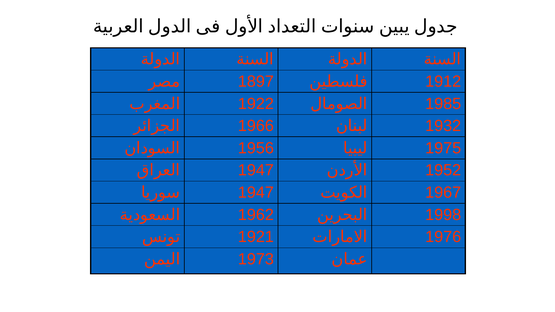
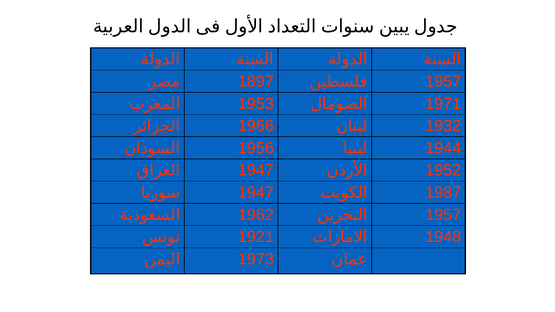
1912 at (443, 82): 1912 -> 1957
1922: 1922 -> 1953
1985: 1985 -> 1971
1975: 1975 -> 1944
1967: 1967 -> 1987
1998 at (443, 215): 1998 -> 1957
1976: 1976 -> 1948
